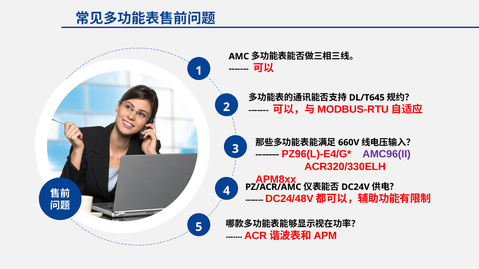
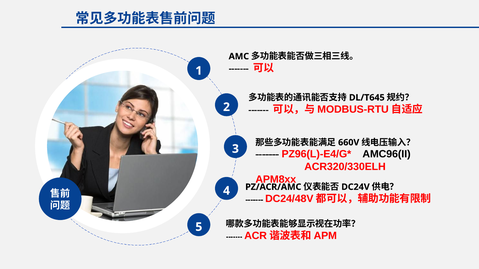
AMC96(II colour: purple -> black
